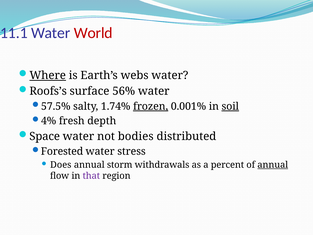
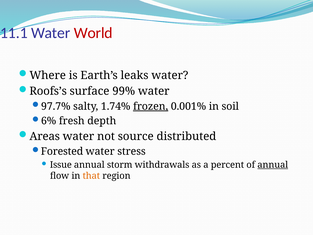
Where underline: present -> none
webs: webs -> leaks
56%: 56% -> 99%
57.5%: 57.5% -> 97.7%
soil underline: present -> none
4%: 4% -> 6%
Space: Space -> Areas
bodies: bodies -> source
Does: Does -> Issue
that colour: purple -> orange
